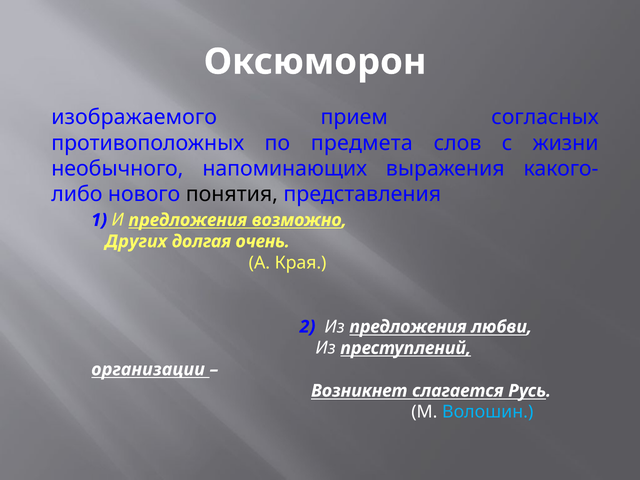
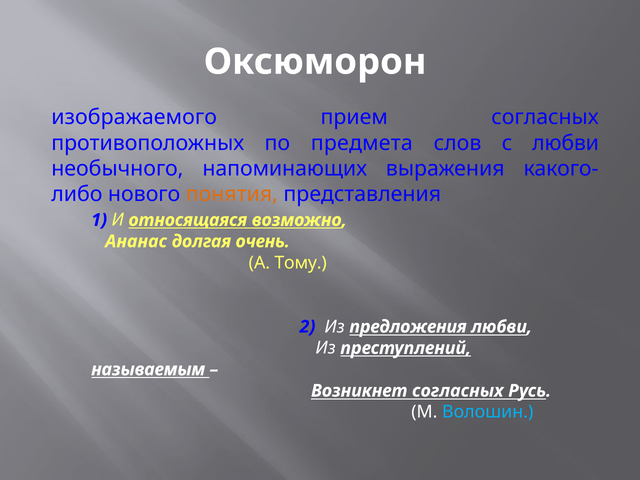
с жизни: жизни -> любви
понятия colour: black -> orange
И предложения: предложения -> относящаяся
Других: Других -> Ананас
Края: Края -> Тому
организации: организации -> называемым
Возникнет слагается: слагается -> согласных
